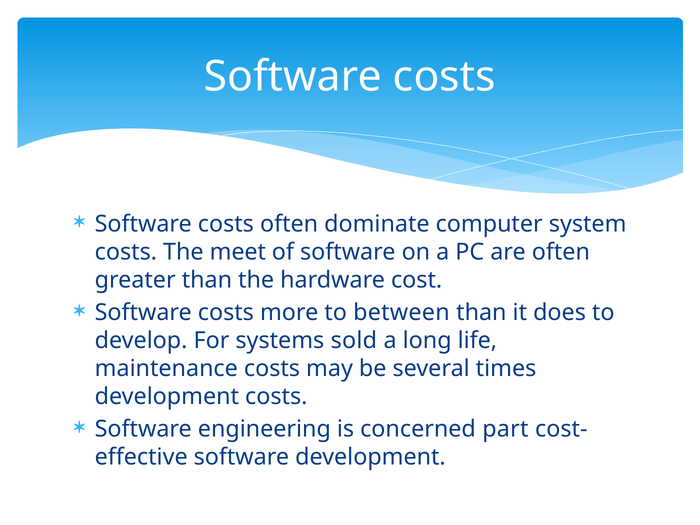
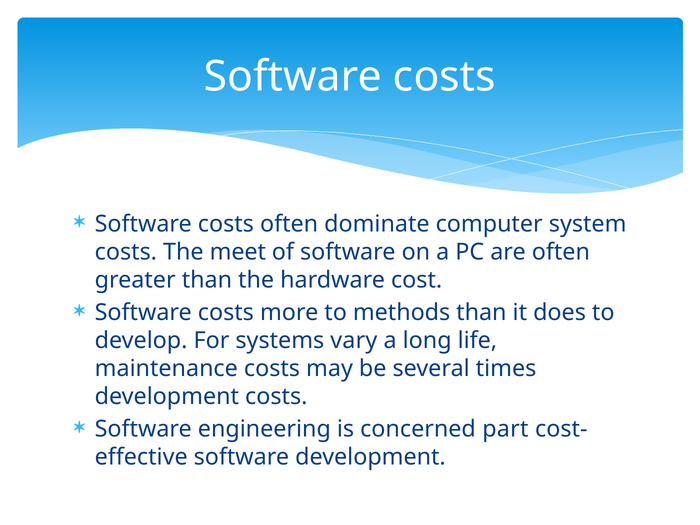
between: between -> methods
sold: sold -> vary
